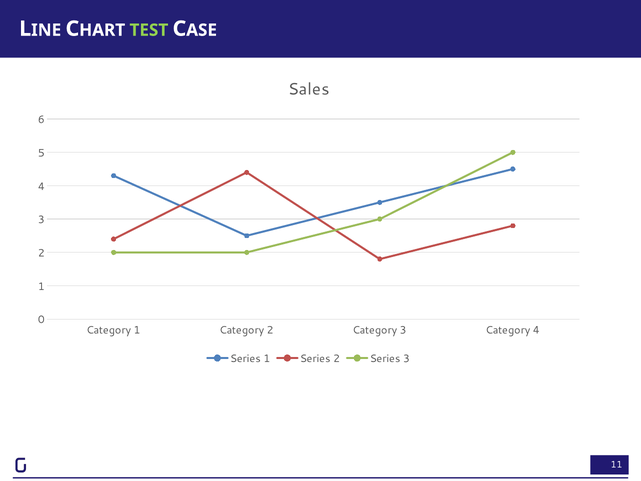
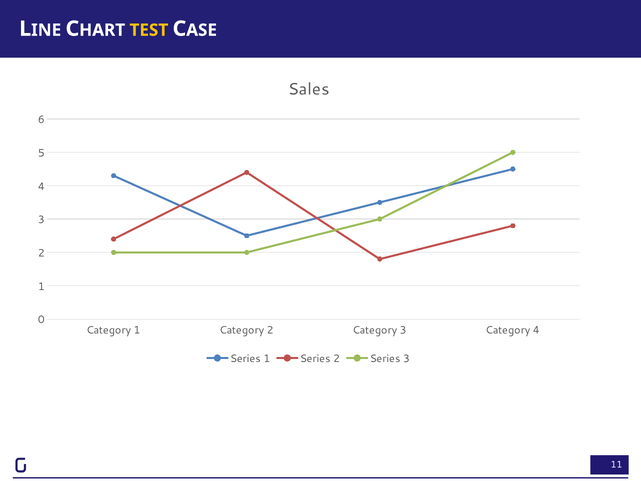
TEST colour: light green -> yellow
